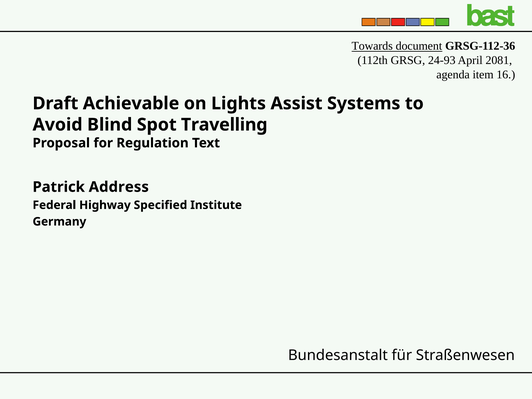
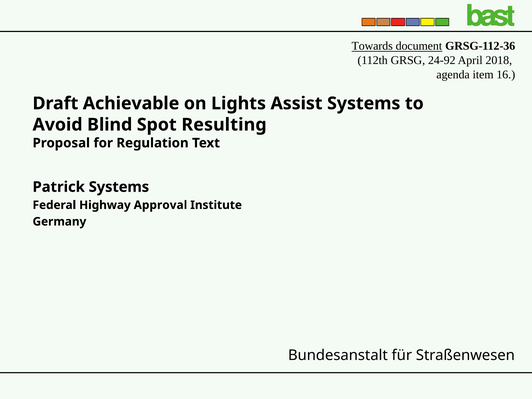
24-93: 24-93 -> 24-92
2081: 2081 -> 2018
Travelling: Travelling -> Resulting
Patrick Address: Address -> Systems
Specified: Specified -> Approval
